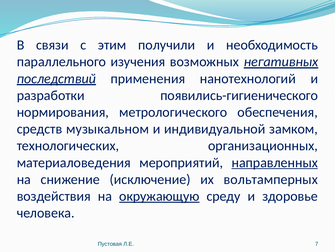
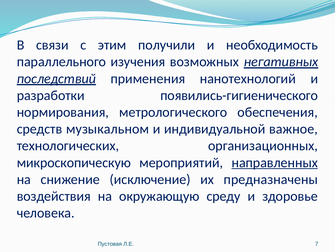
замком: замком -> важное
материаловедения: материаловедения -> микроскопическую
вольтамперных: вольтамперных -> предназначены
окружающую underline: present -> none
